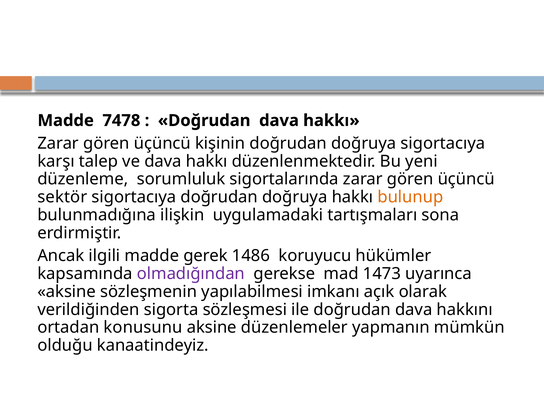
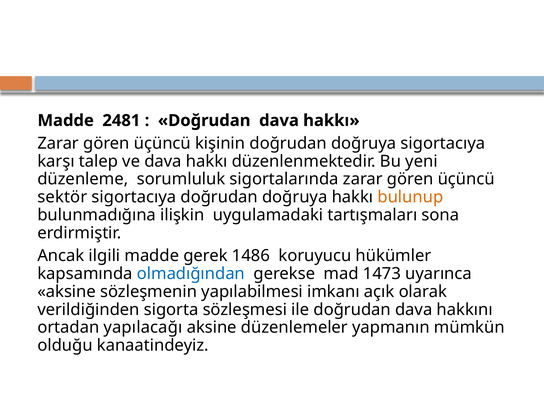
7478: 7478 -> 2481
olmadığından colour: purple -> blue
konusunu: konusunu -> yapılacağı
